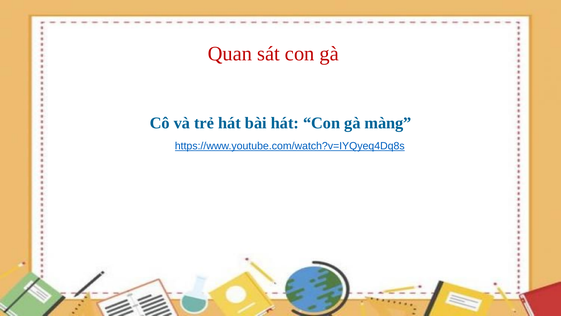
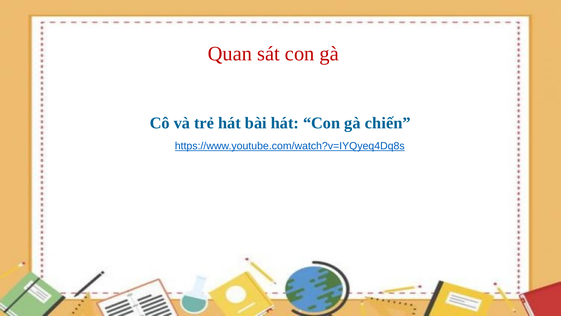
màng: màng -> chiến
